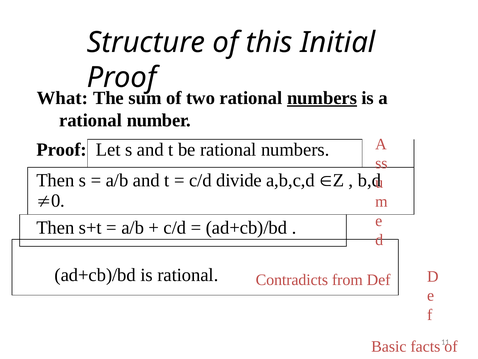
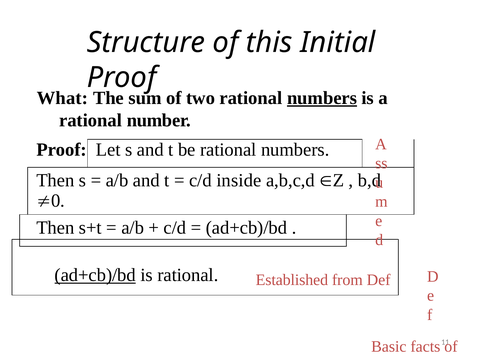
divide: divide -> inside
ad+cb)/bd at (95, 275) underline: none -> present
Contradicts: Contradicts -> Established
